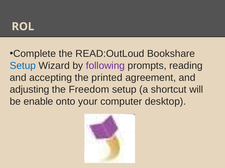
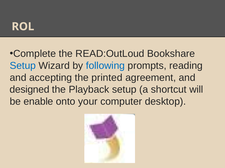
following colour: purple -> blue
adjusting: adjusting -> designed
Freedom: Freedom -> Playback
